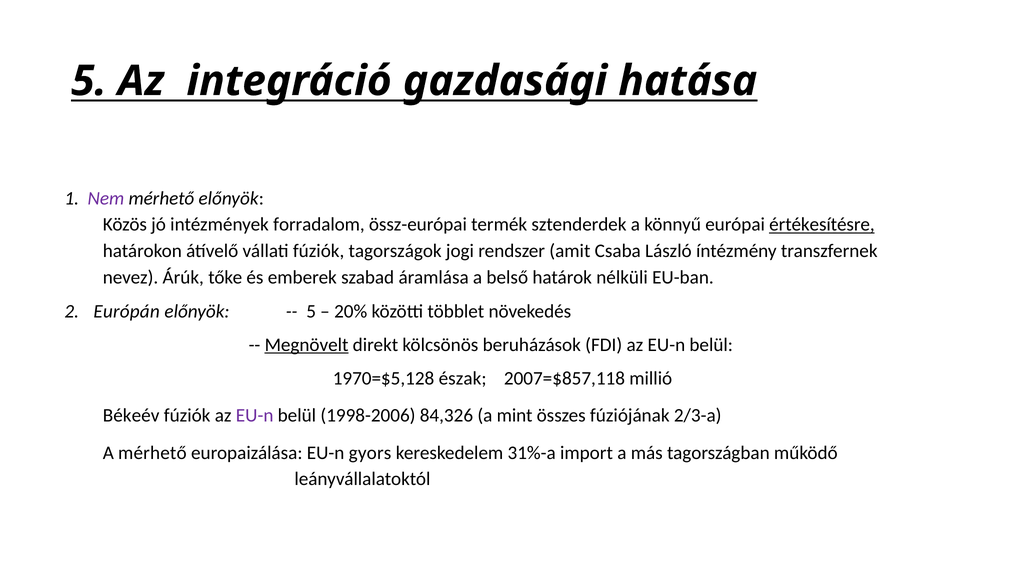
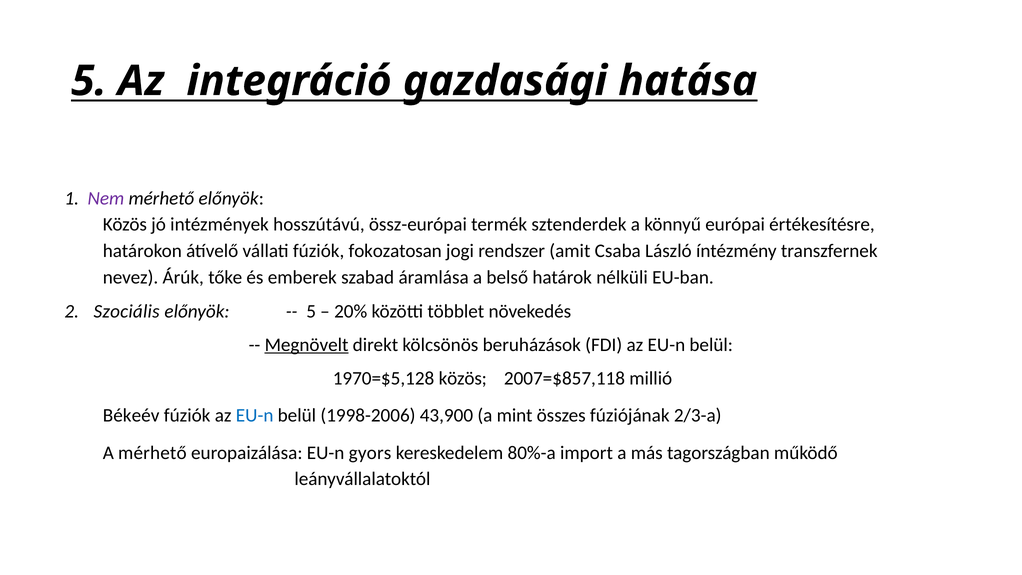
forradalom: forradalom -> hosszútávú
értékesítésre underline: present -> none
tagországok: tagországok -> fokozatosan
Európán: Európán -> Szociális
1970=$5,128 észak: észak -> közös
EU-n at (255, 415) colour: purple -> blue
84,326: 84,326 -> 43,900
31%-a: 31%-a -> 80%-a
